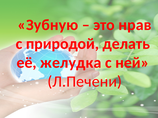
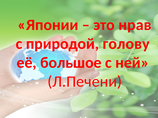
Зубную: Зубную -> Японии
делать: делать -> голову
желудка: желудка -> большое
